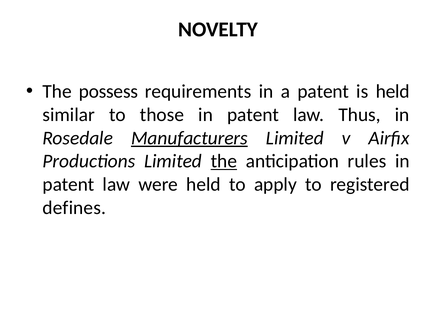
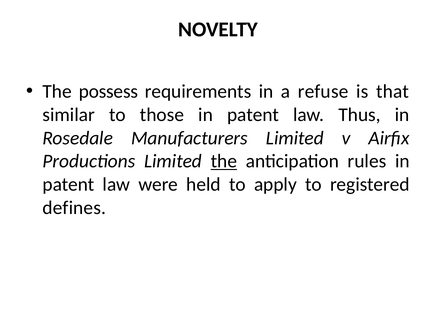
a patent: patent -> refuse
is held: held -> that
Manufacturers underline: present -> none
